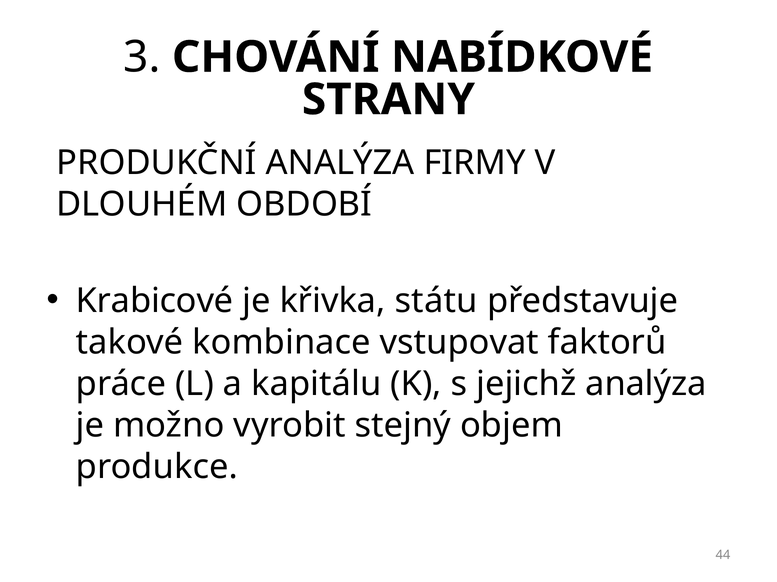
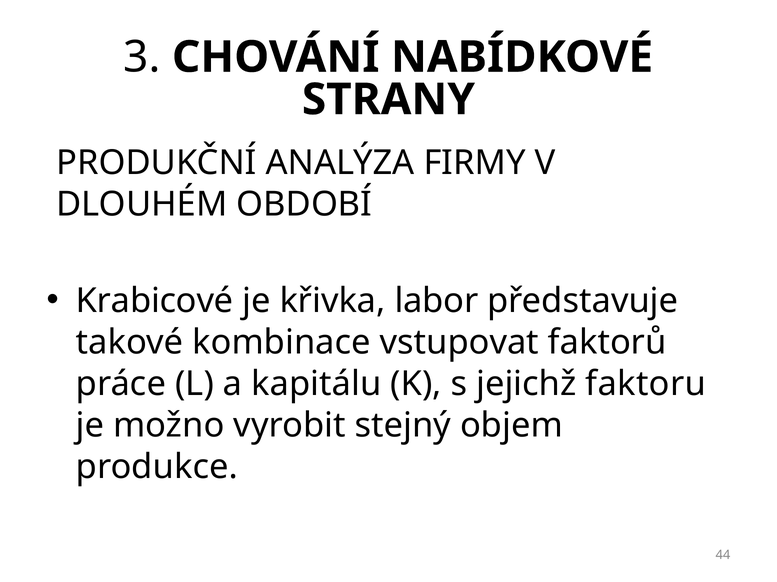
státu: státu -> labor
jejichž analýza: analýza -> faktoru
